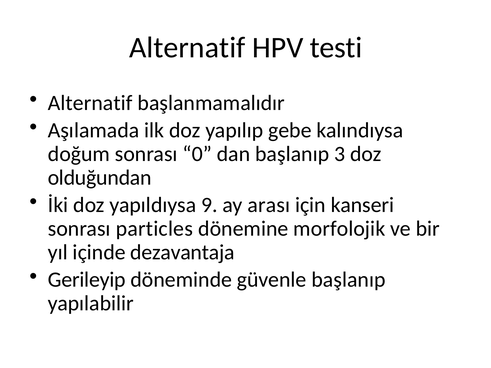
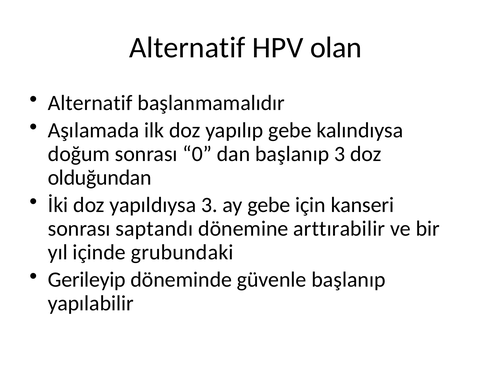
testi: testi -> olan
yapıldıysa 9: 9 -> 3
ay arası: arası -> gebe
particles: particles -> saptandı
morfolojik: morfolojik -> arttırabilir
dezavantaja: dezavantaja -> grubundaki
